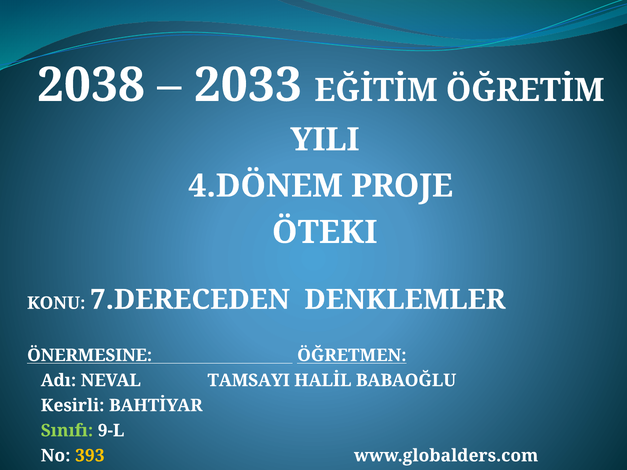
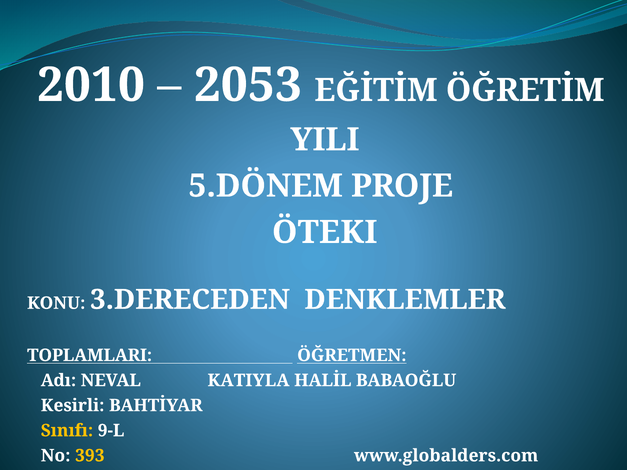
2038: 2038 -> 2010
2033: 2033 -> 2053
4.DÖNEM: 4.DÖNEM -> 5.DÖNEM
7.DERECEDEN: 7.DERECEDEN -> 3.DERECEDEN
ÖNERMESINE: ÖNERMESINE -> TOPLAMLARI
TAMSAYI: TAMSAYI -> KATIYLA
Sınıfı colour: light green -> yellow
